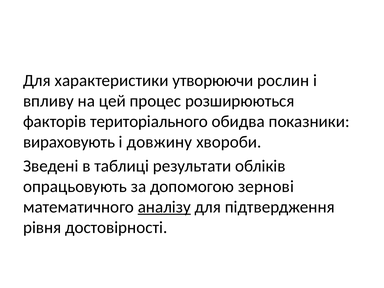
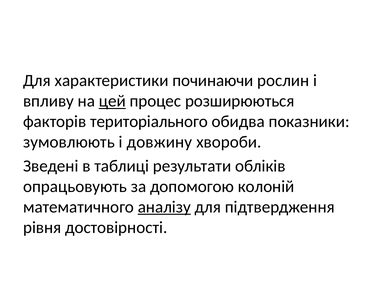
утворюючи: утворюючи -> починаючи
цей underline: none -> present
вираховують: вираховують -> зумовлюють
зернові: зернові -> колоній
